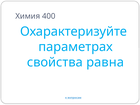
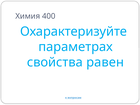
равна: равна -> равен
